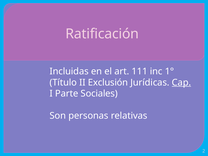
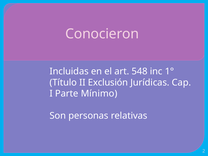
Ratificación: Ratificación -> Conocieron
111: 111 -> 548
Cap underline: present -> none
Sociales: Sociales -> Mínimo
